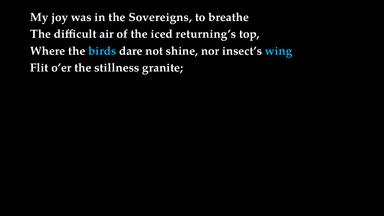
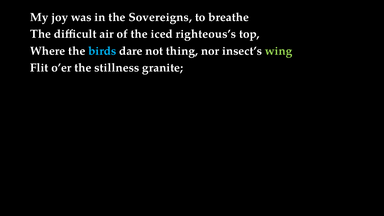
returning’s: returning’s -> righteous’s
shine: shine -> thing
wing colour: light blue -> light green
